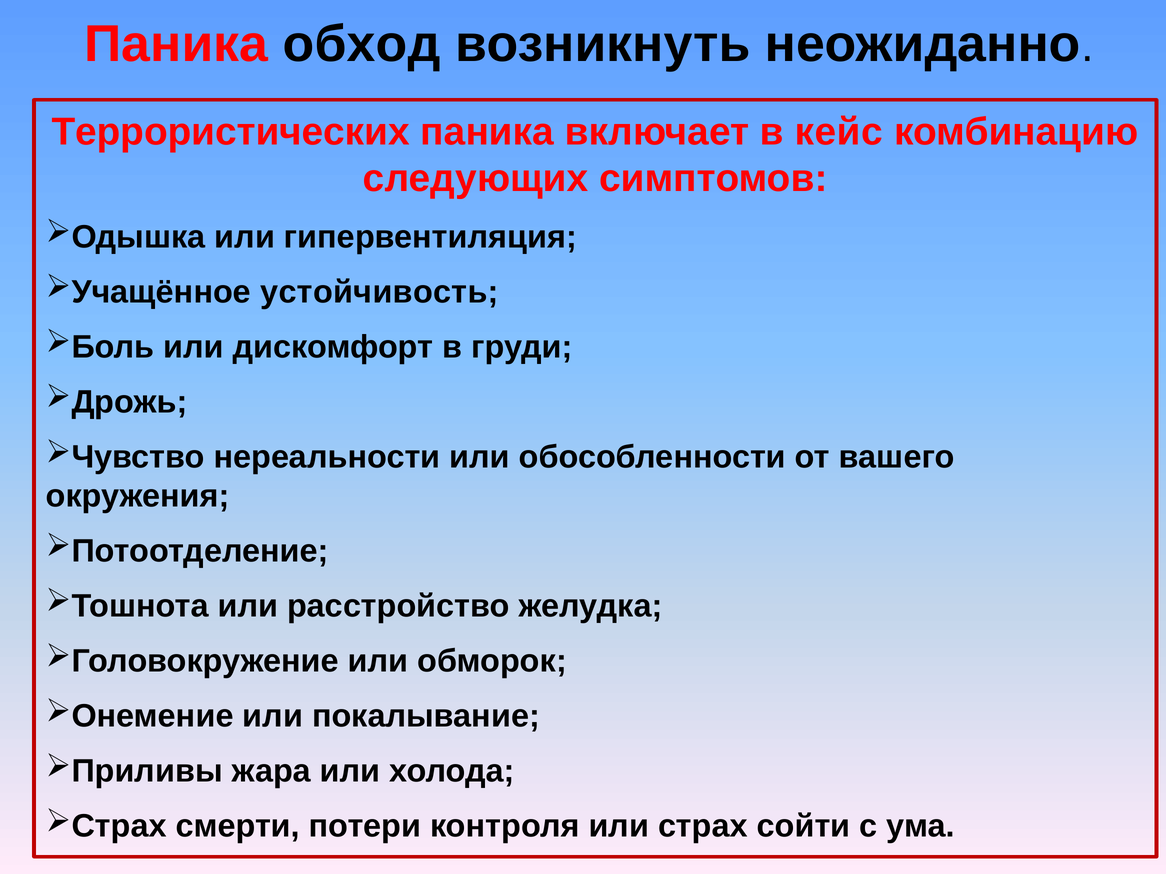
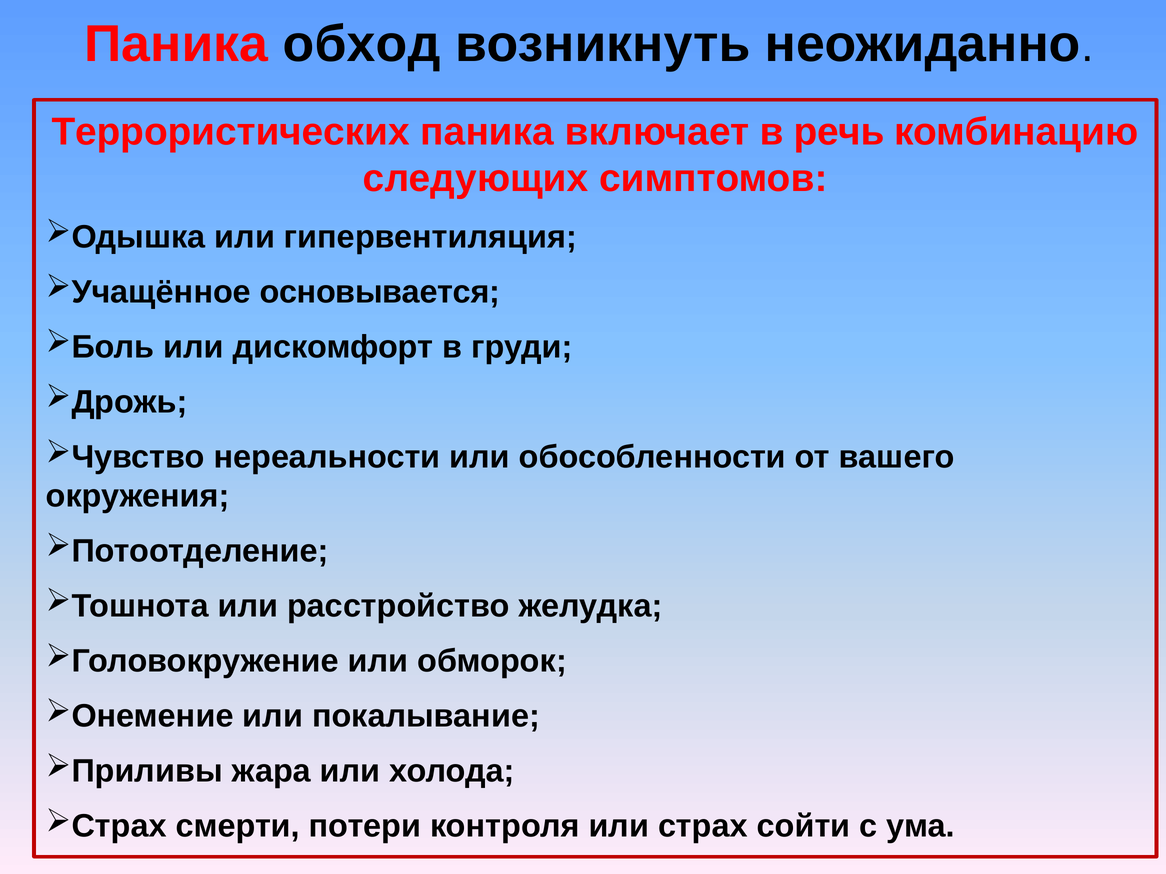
кейс: кейс -> речь
устойчивость: устойчивость -> основывается
